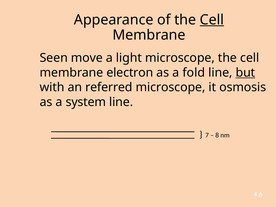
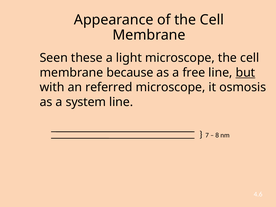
Cell at (212, 20) underline: present -> none
move: move -> these
electron: electron -> because
fold: fold -> free
